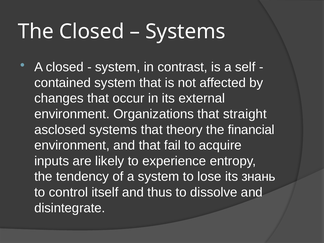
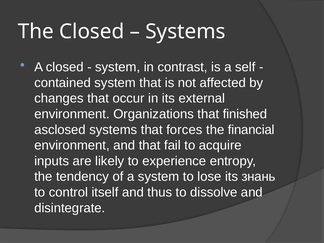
straight: straight -> finished
theory: theory -> forces
